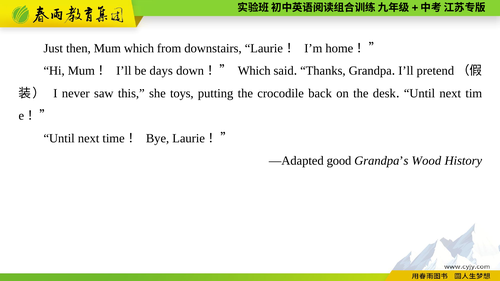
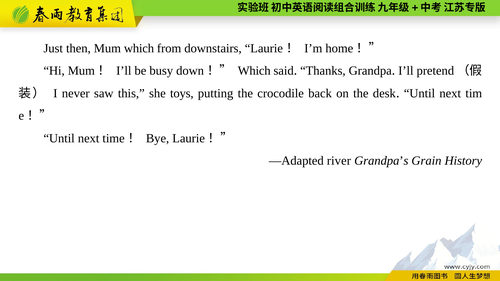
days: days -> busy
good: good -> river
Wood: Wood -> Grain
